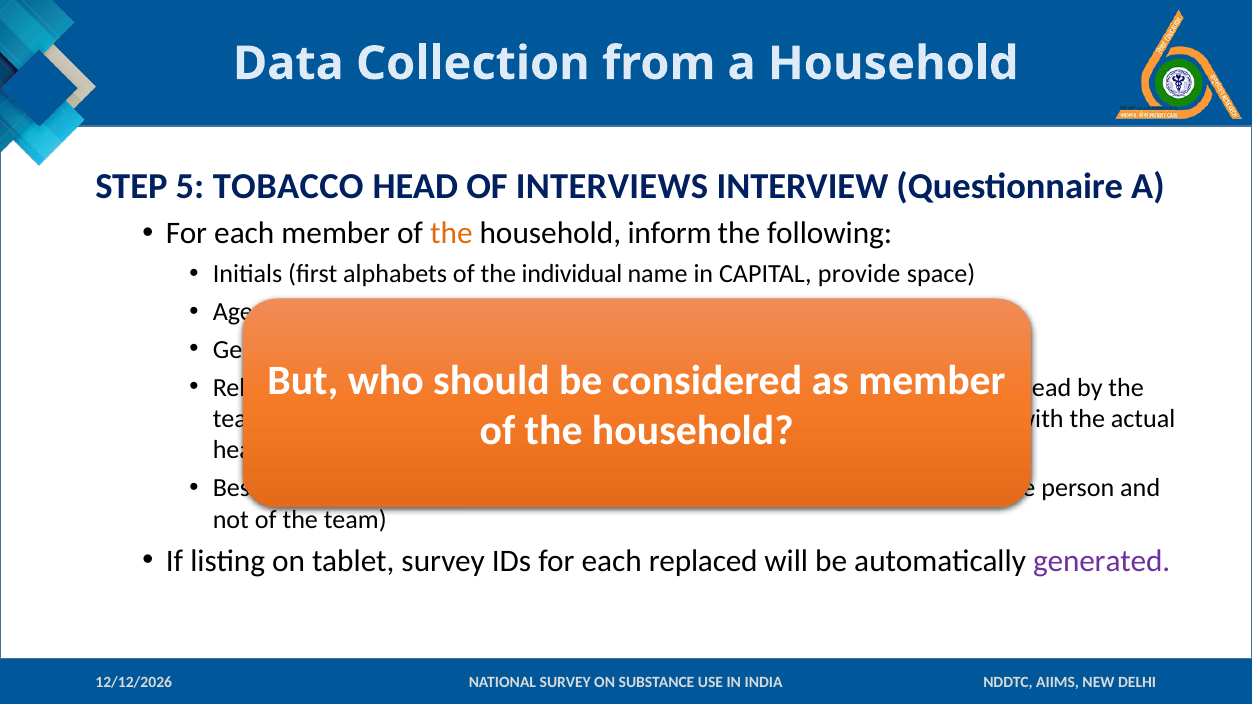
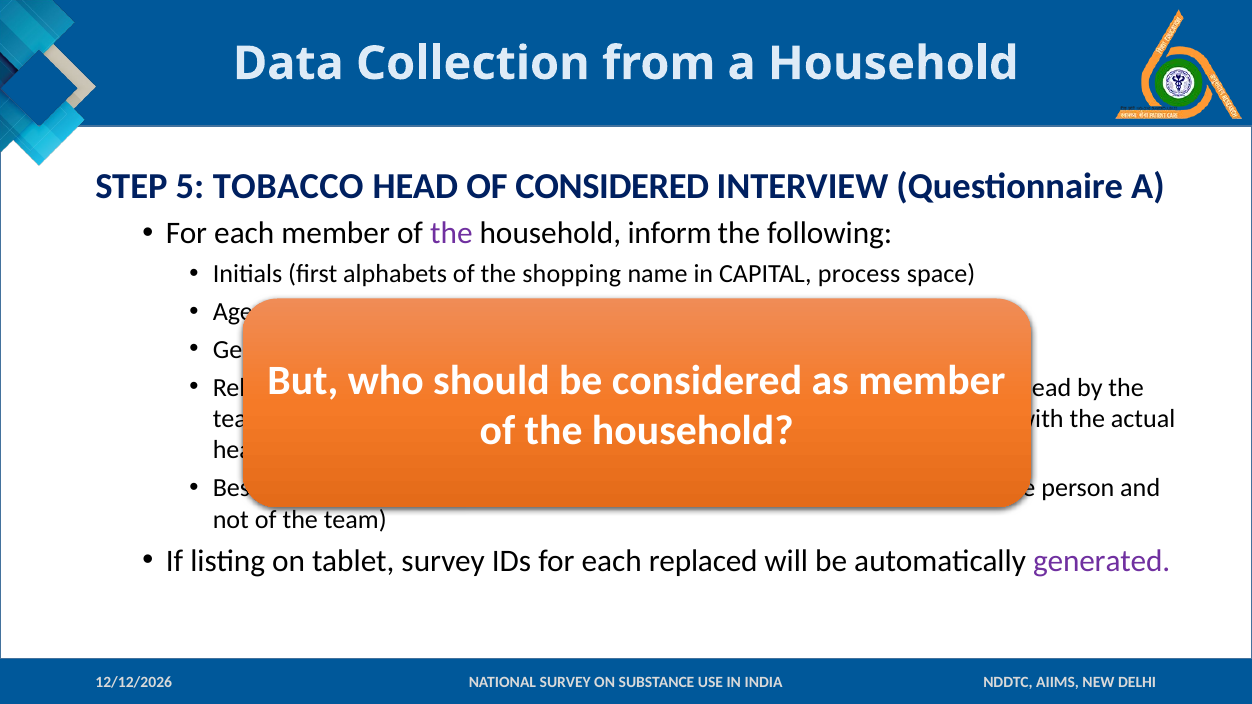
OF INTERVIEWS: INTERVIEWS -> CONSIDERED
the at (451, 234) colour: orange -> purple
individual: individual -> shopping
provide: provide -> process
